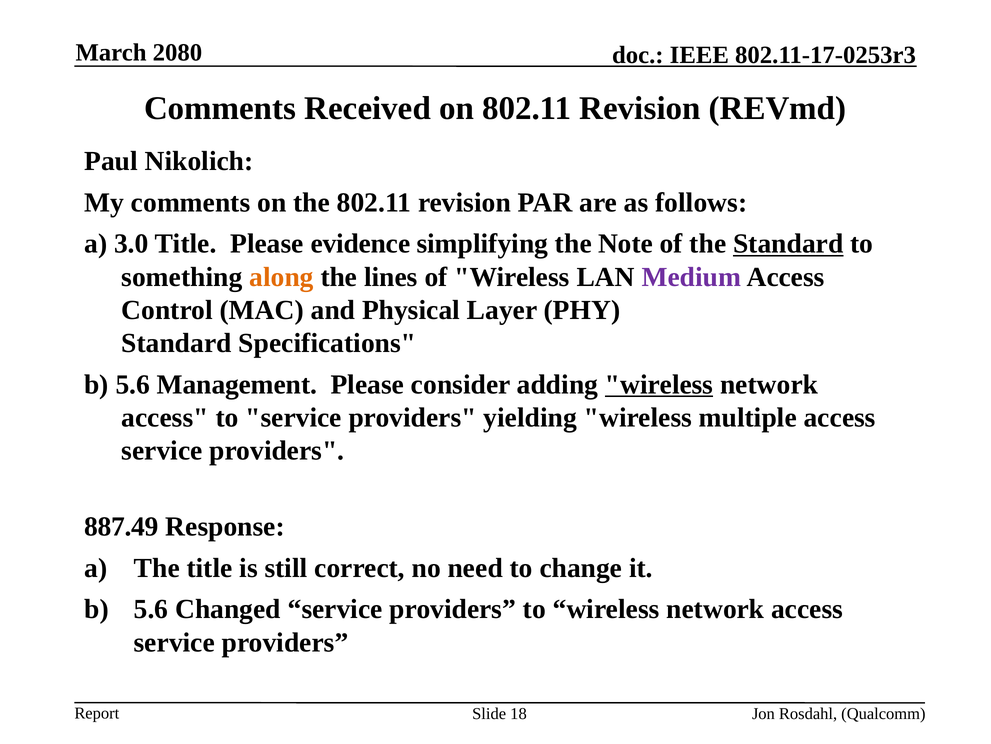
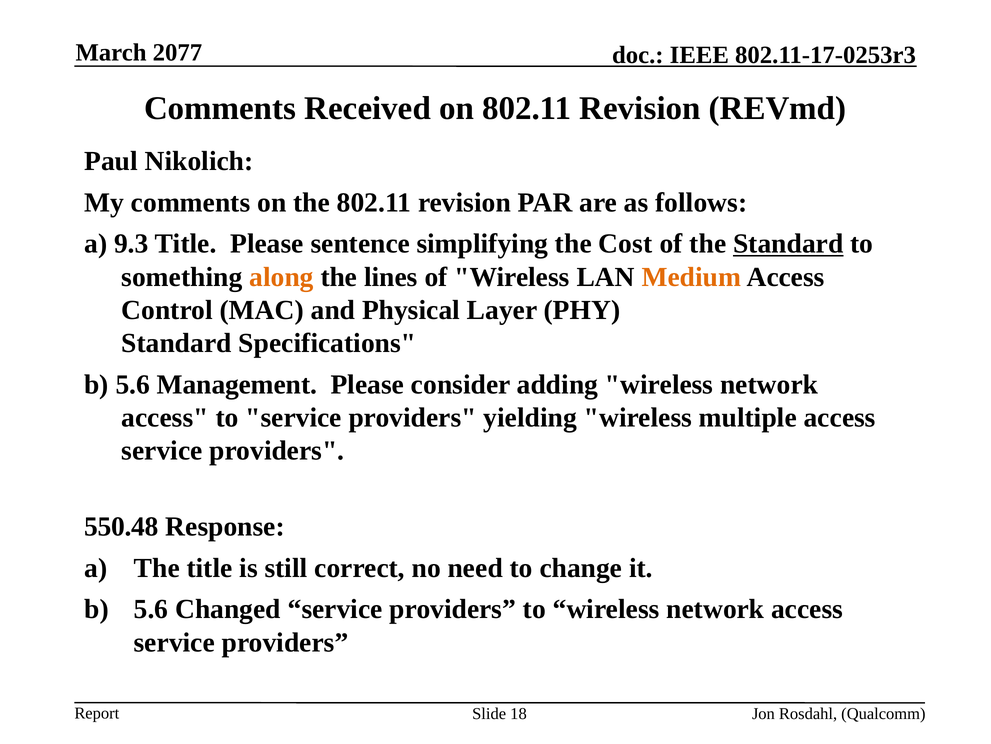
2080: 2080 -> 2077
3.0: 3.0 -> 9.3
evidence: evidence -> sentence
Note: Note -> Cost
Medium colour: purple -> orange
wireless at (659, 384) underline: present -> none
887.49: 887.49 -> 550.48
